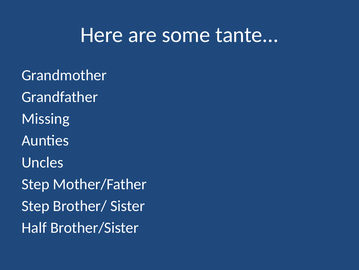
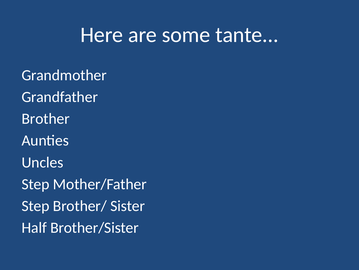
Missing: Missing -> Brother
